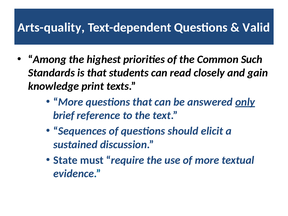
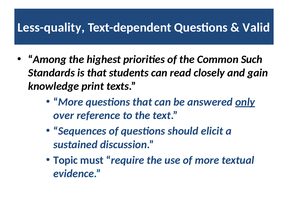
Arts-quality: Arts-quality -> Less-quality
brief: brief -> over
State: State -> Topic
